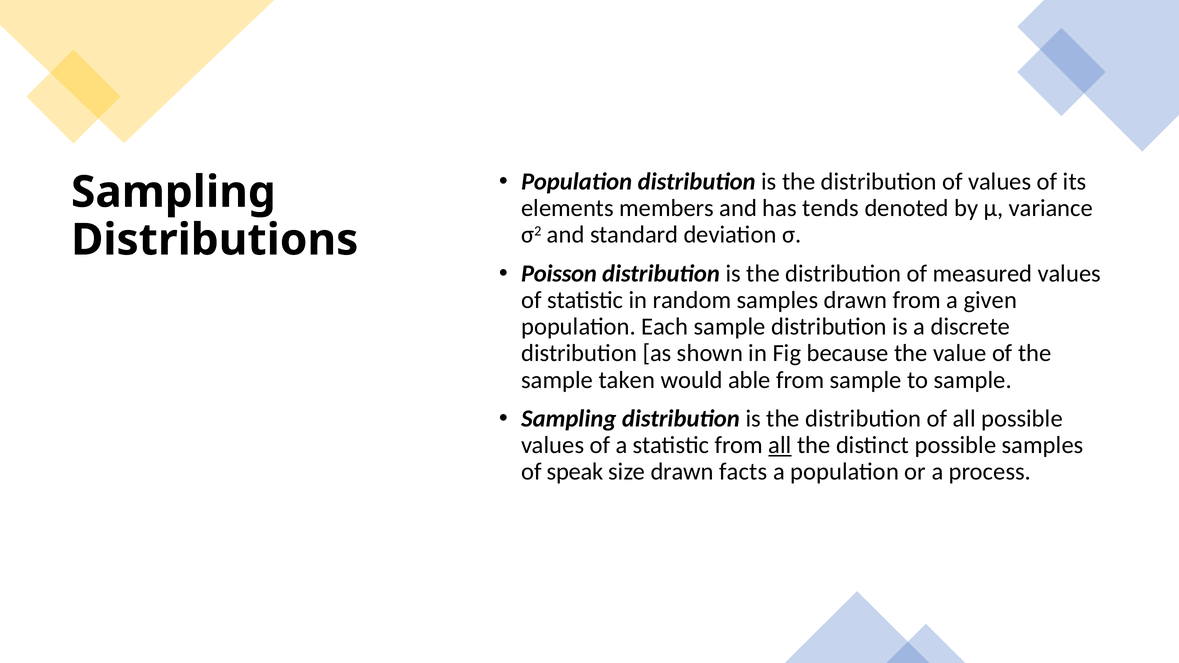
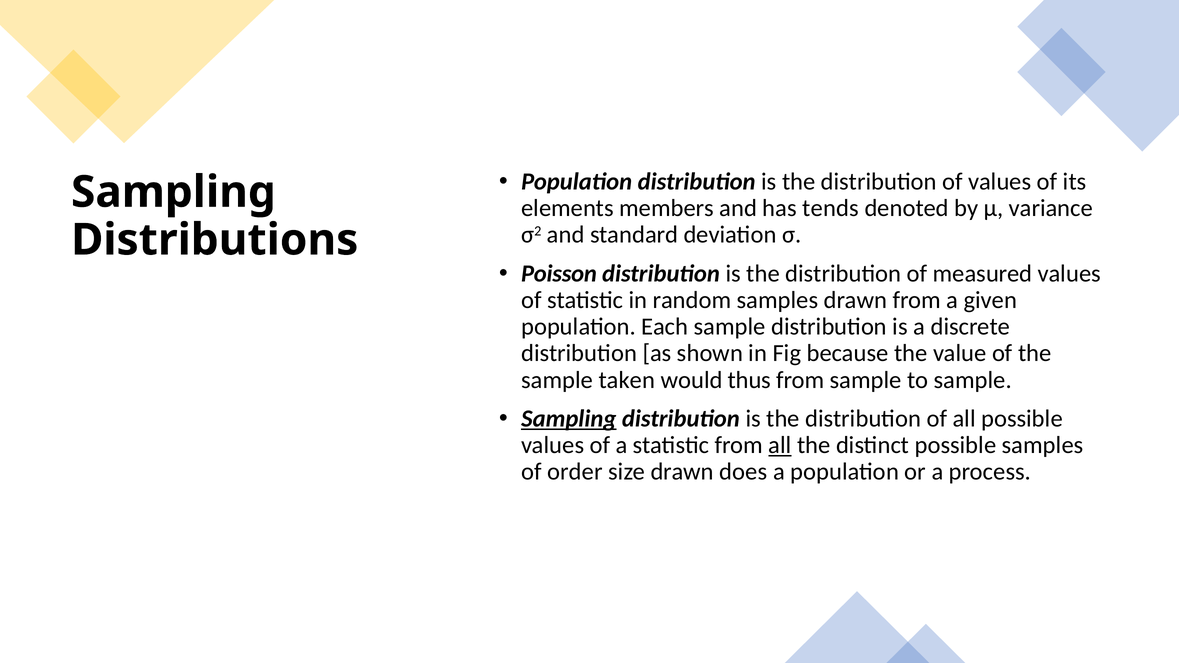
able: able -> thus
Sampling at (569, 419) underline: none -> present
speak: speak -> order
facts: facts -> does
